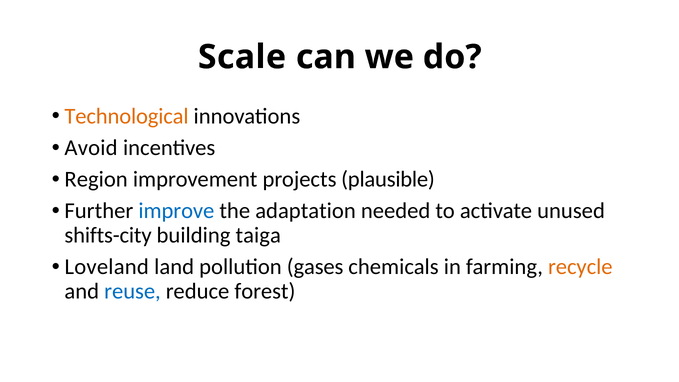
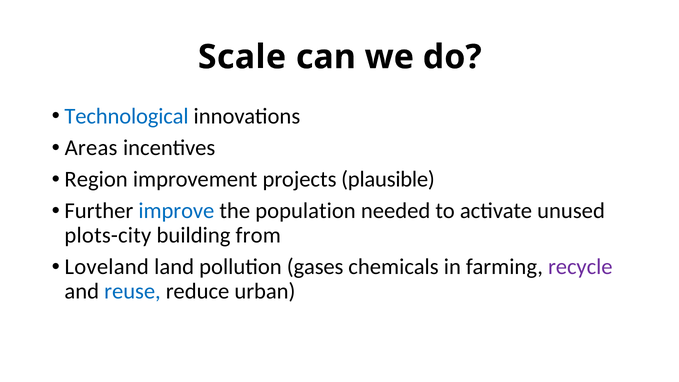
Technological colour: orange -> blue
Avoid: Avoid -> Areas
adaptation: adaptation -> population
shifts-city: shifts-city -> plots-city
taiga: taiga -> from
recycle colour: orange -> purple
forest: forest -> urban
